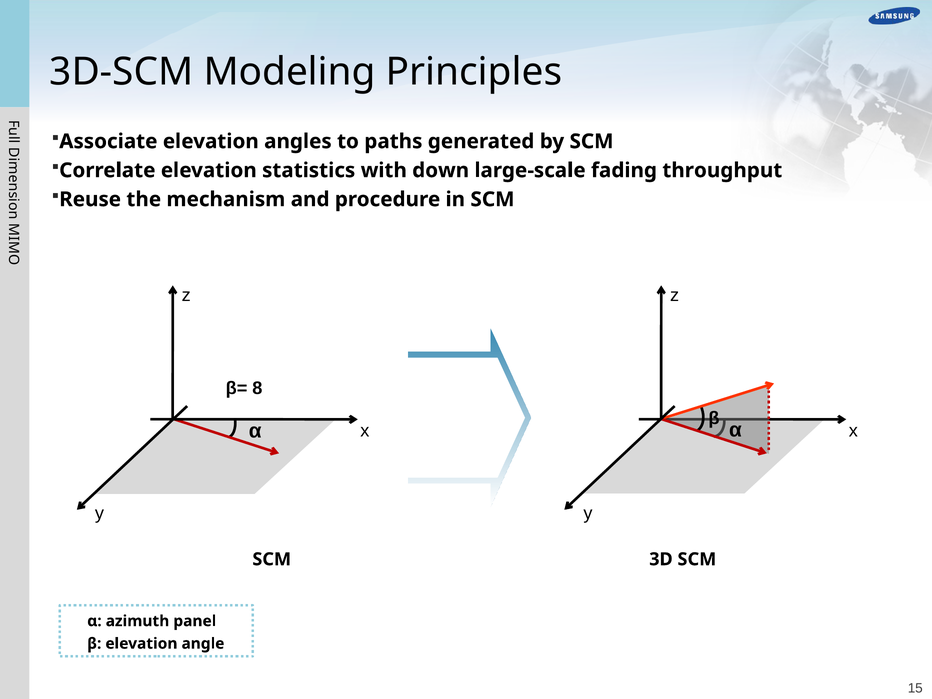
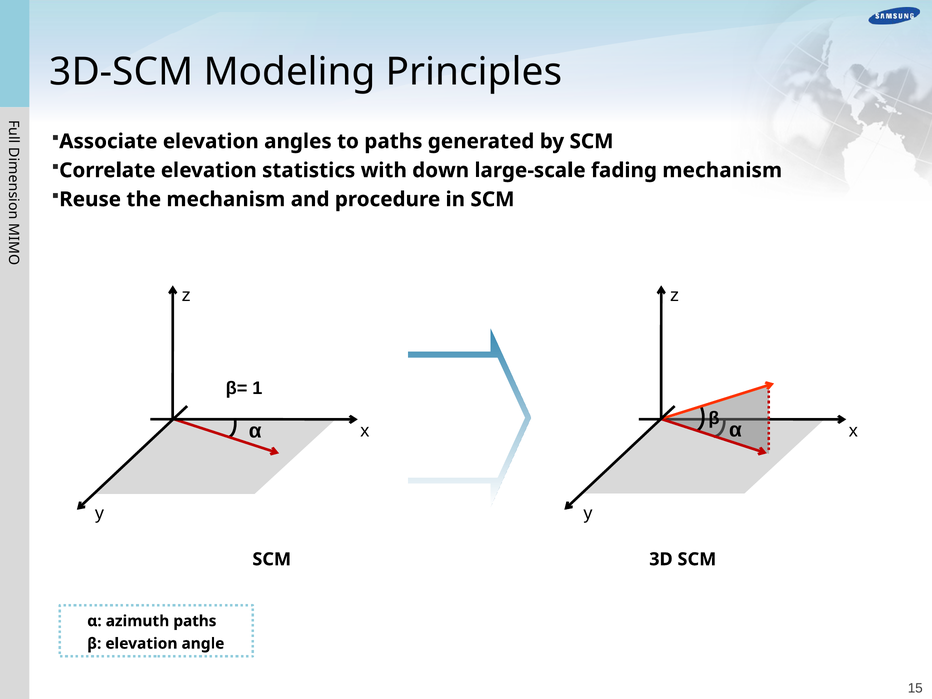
fading throughput: throughput -> mechanism
8: 8 -> 1
azimuth panel: panel -> paths
